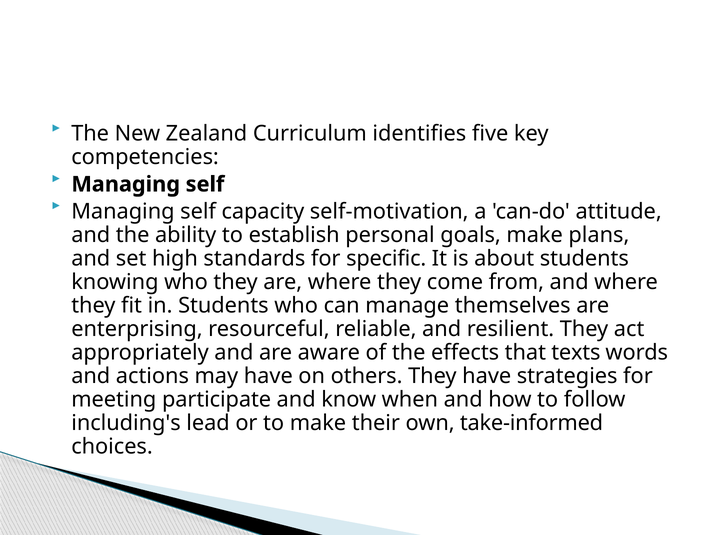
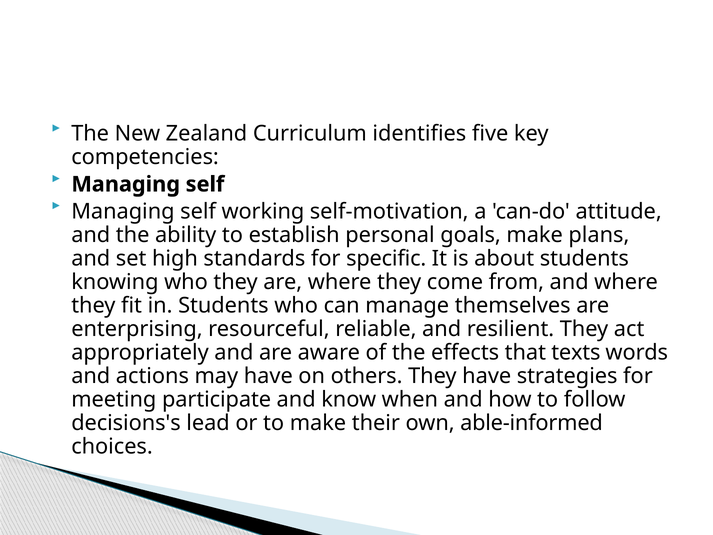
capacity: capacity -> working
including's: including's -> decisions's
take-informed: take-informed -> able-informed
